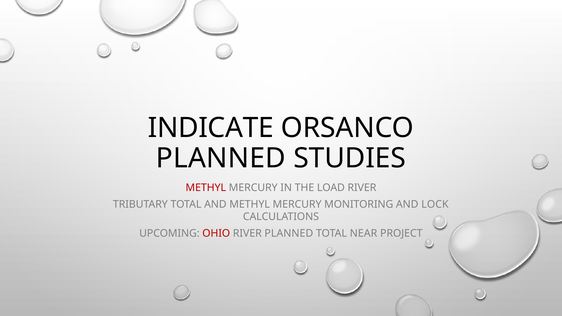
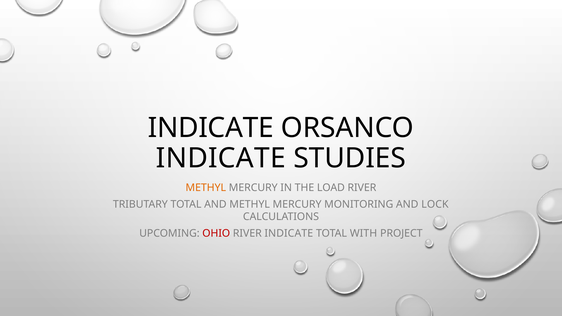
PLANNED at (221, 158): PLANNED -> INDICATE
METHYL at (206, 188) colour: red -> orange
RIVER PLANNED: PLANNED -> INDICATE
NEAR: NEAR -> WITH
